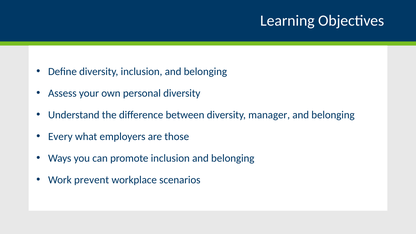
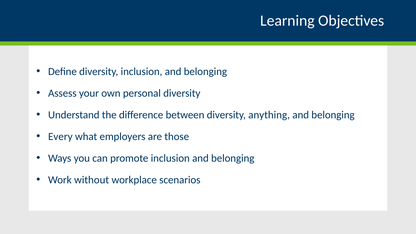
manager: manager -> anything
prevent: prevent -> without
